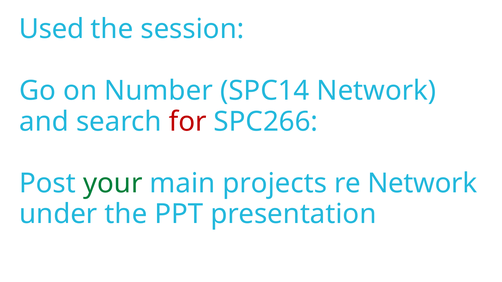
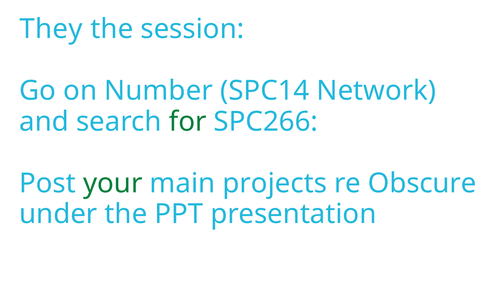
Used: Used -> They
for colour: red -> green
re Network: Network -> Obscure
